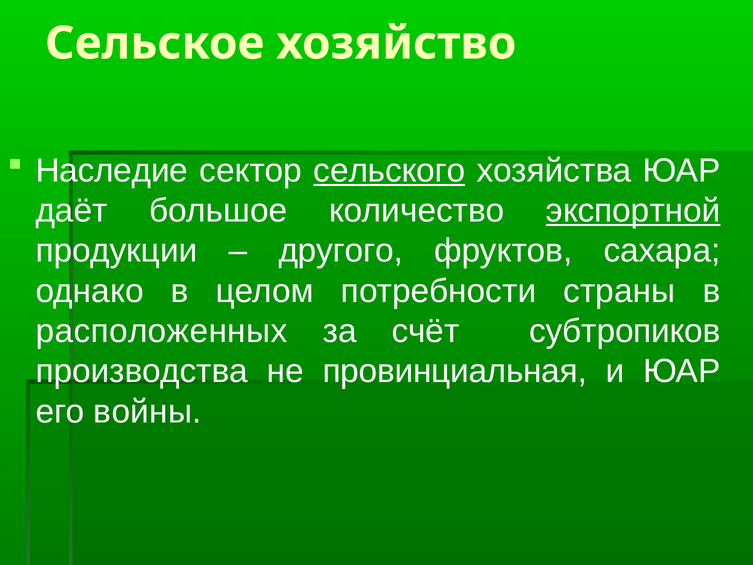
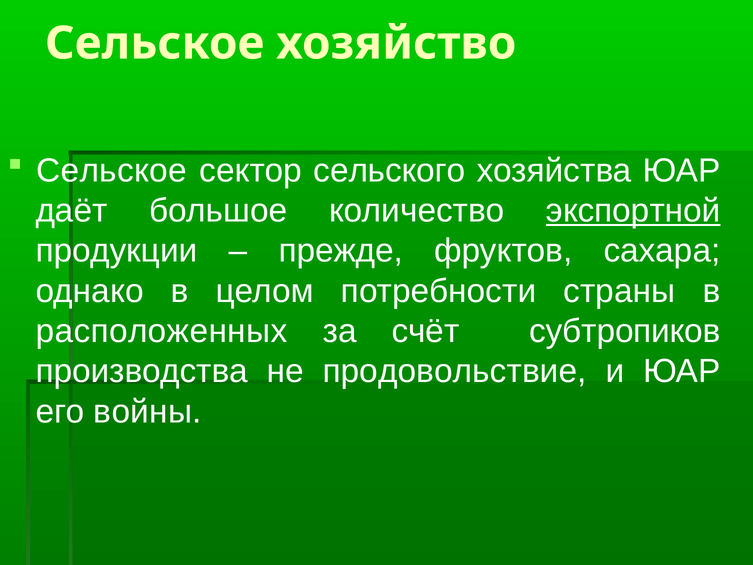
Наследие at (112, 170): Наследие -> Сельское
сельского underline: present -> none
другого: другого -> прежде
провинциальная: провинциальная -> продовольствие
